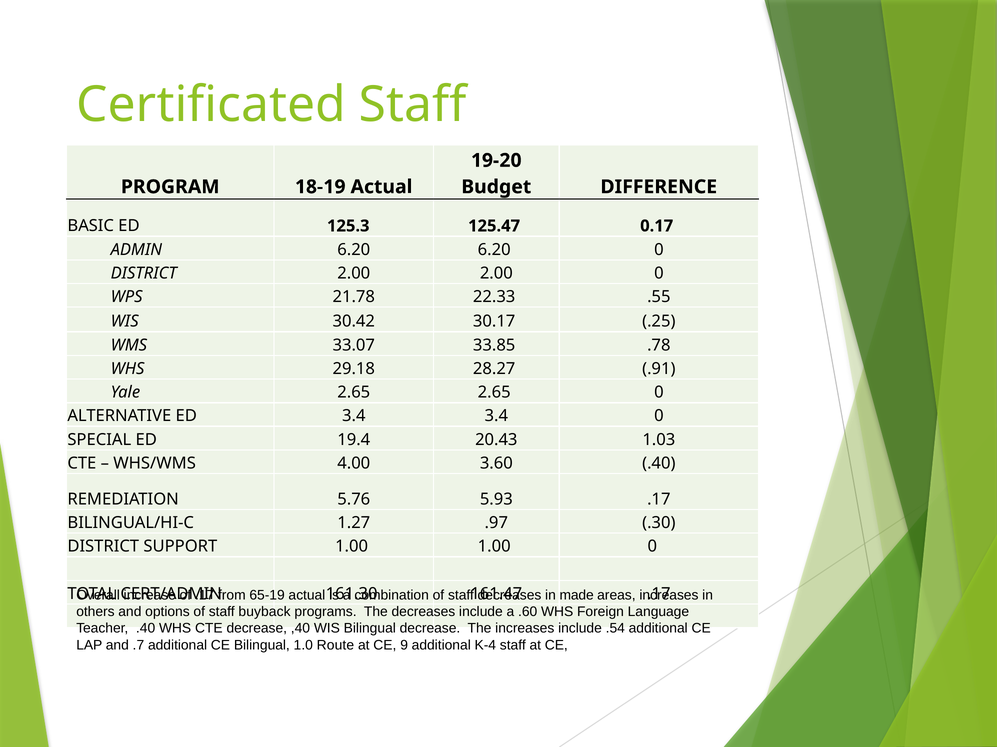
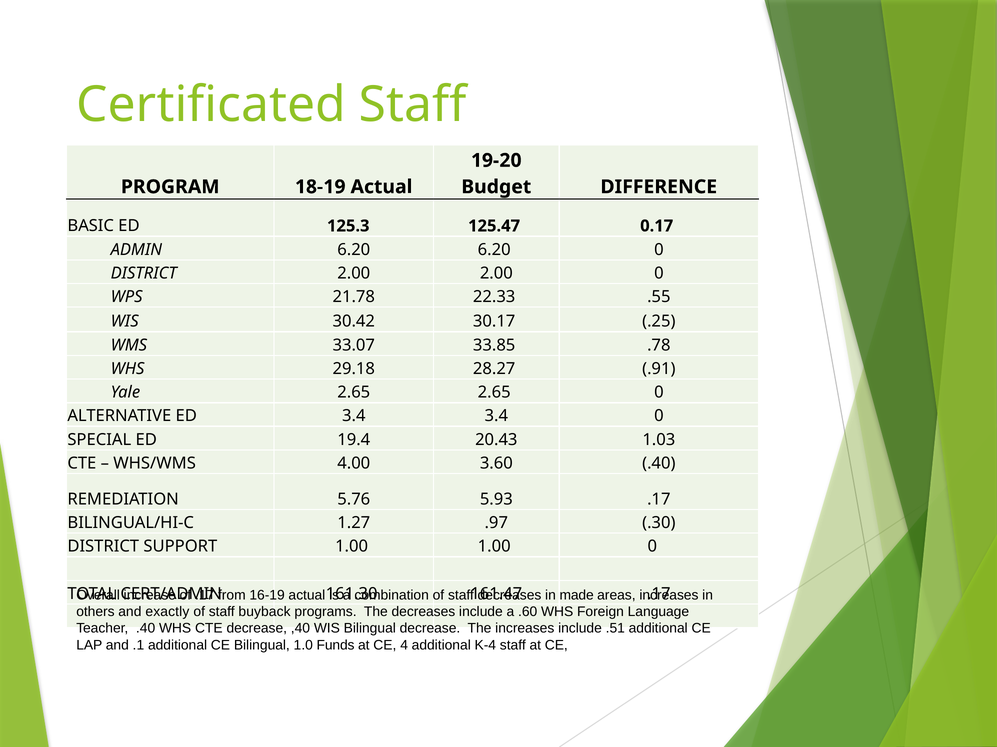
65-19: 65-19 -> 16-19
options: options -> exactly
.54: .54 -> .51
.7: .7 -> .1
Route: Route -> Funds
9: 9 -> 4
